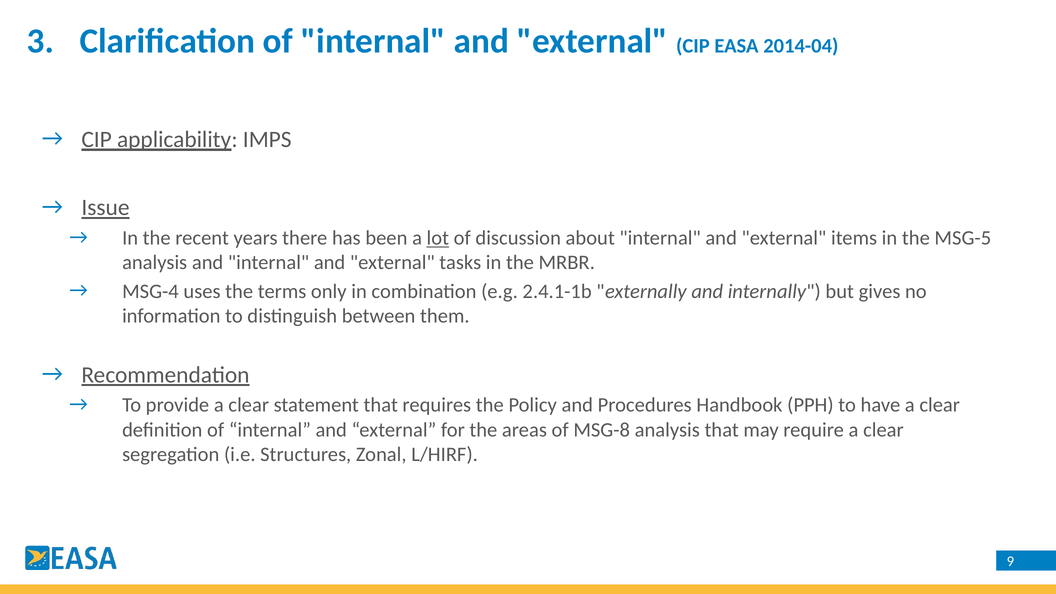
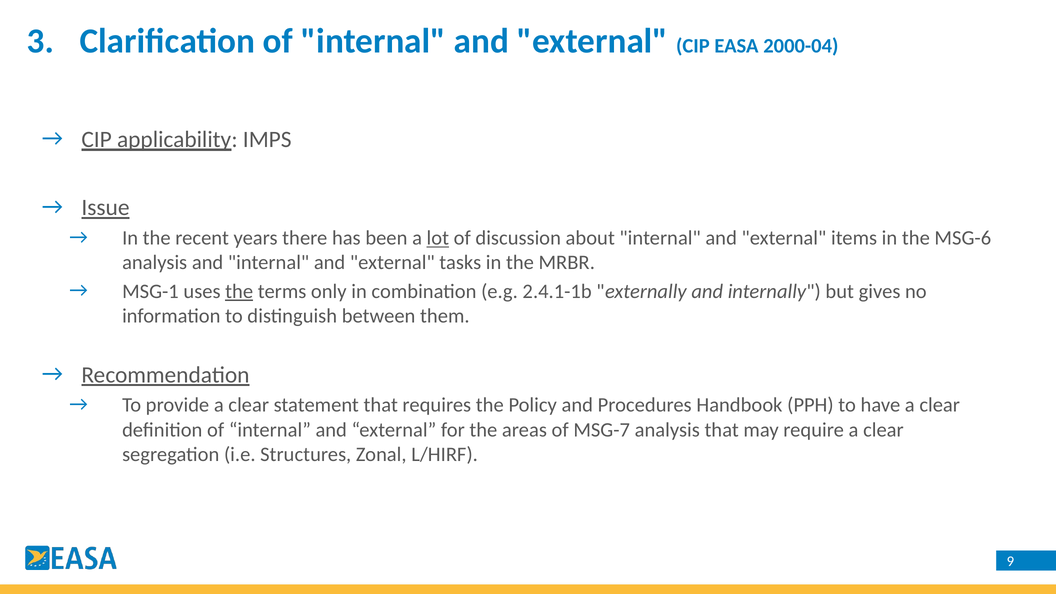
2014-04: 2014-04 -> 2000-04
MSG-5: MSG-5 -> MSG-6
MSG-4: MSG-4 -> MSG-1
the at (239, 291) underline: none -> present
MSG-8: MSG-8 -> MSG-7
